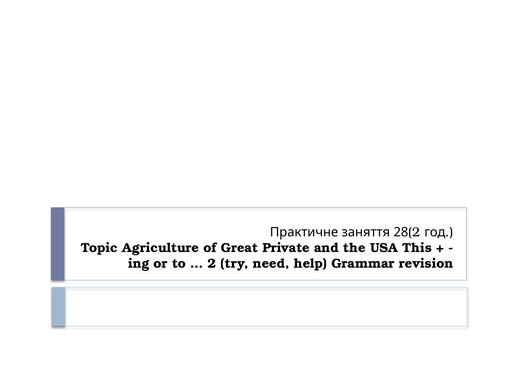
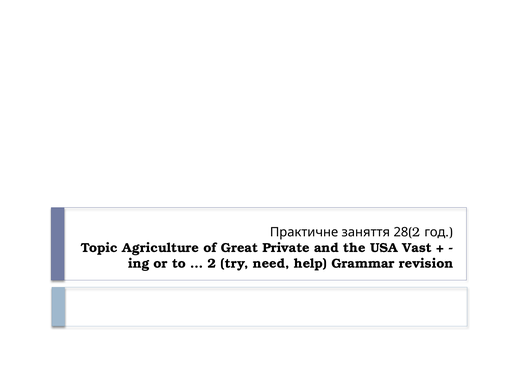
This: This -> Vast
